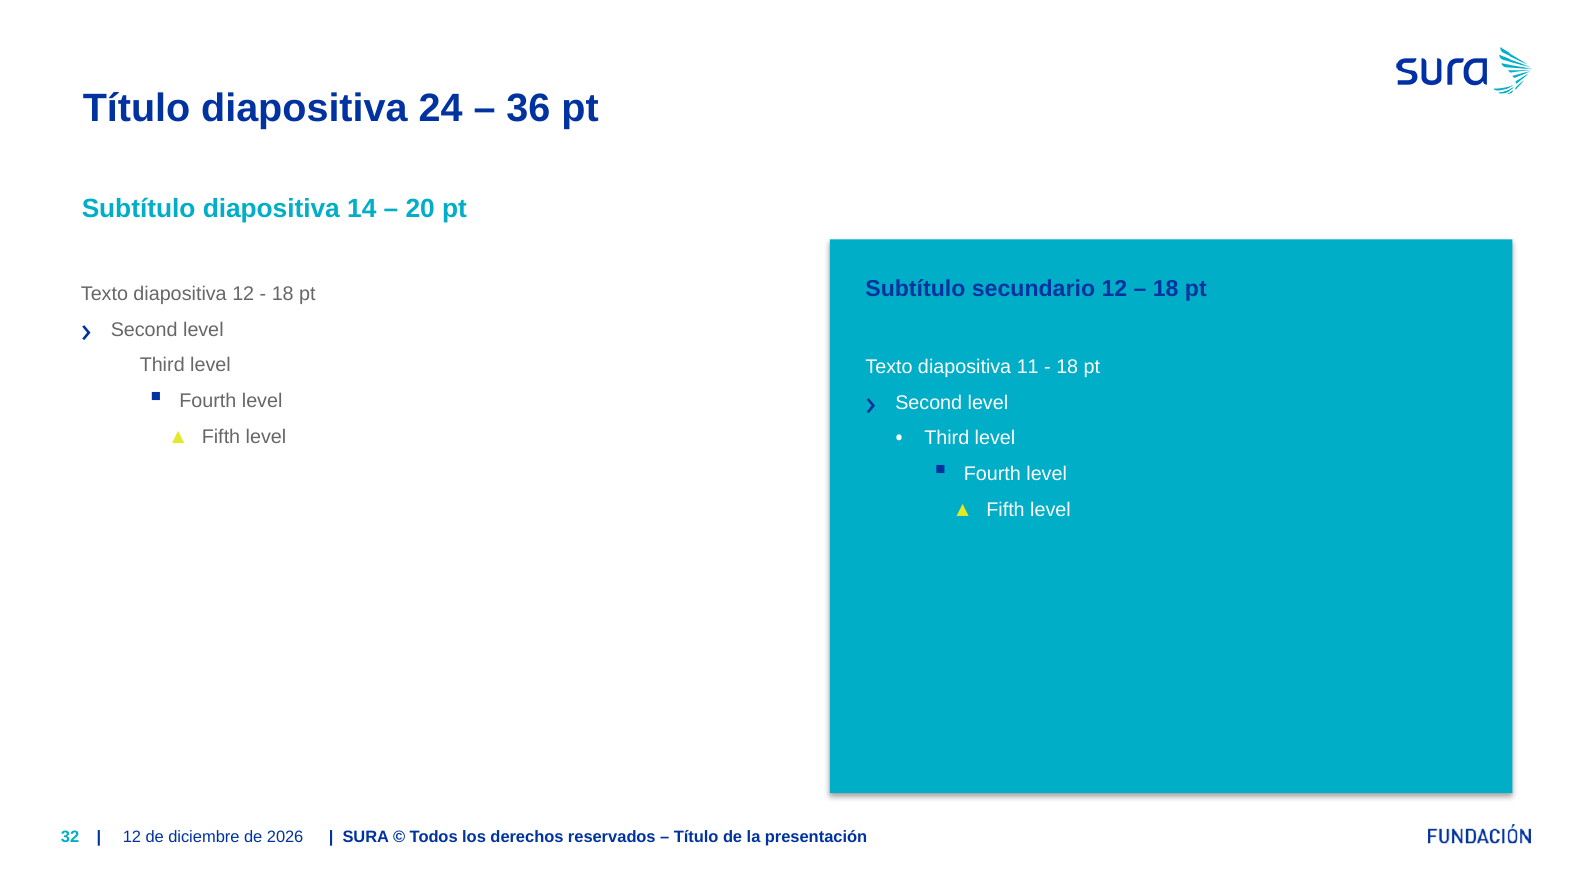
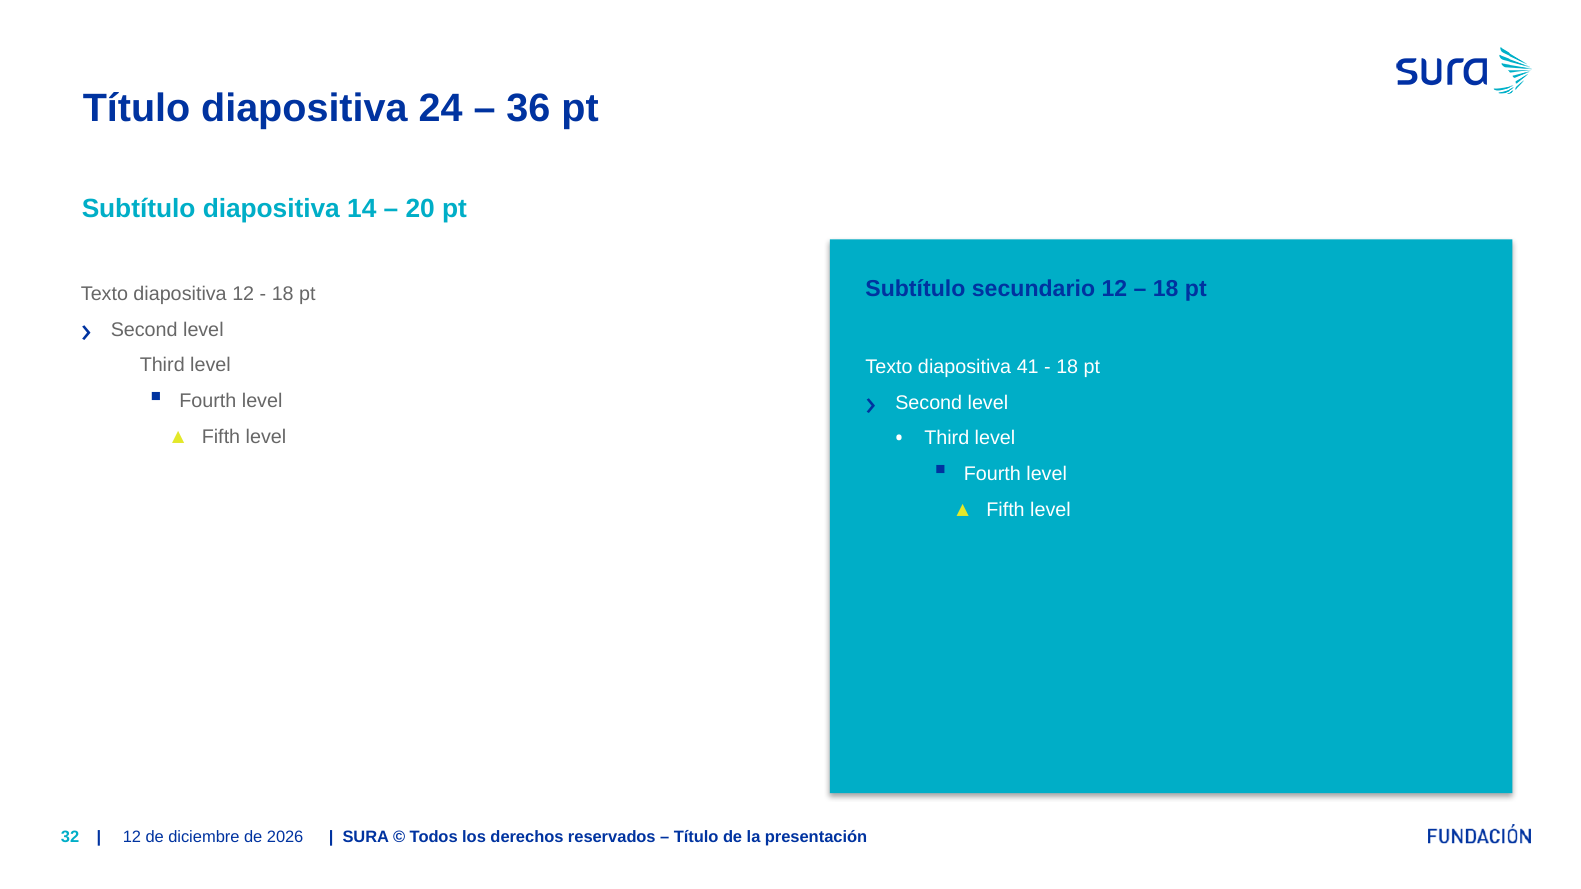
11: 11 -> 41
